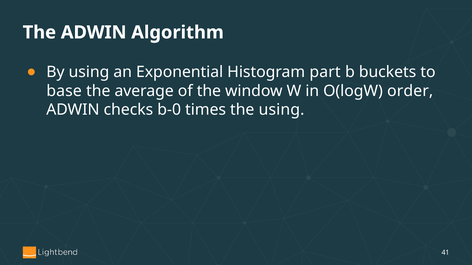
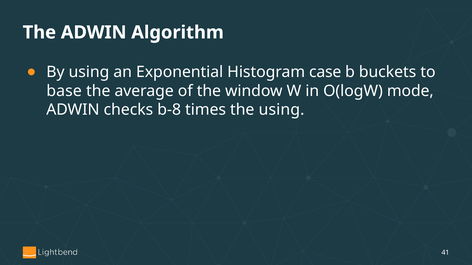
part: part -> case
order: order -> mode
b-0: b-0 -> b-8
